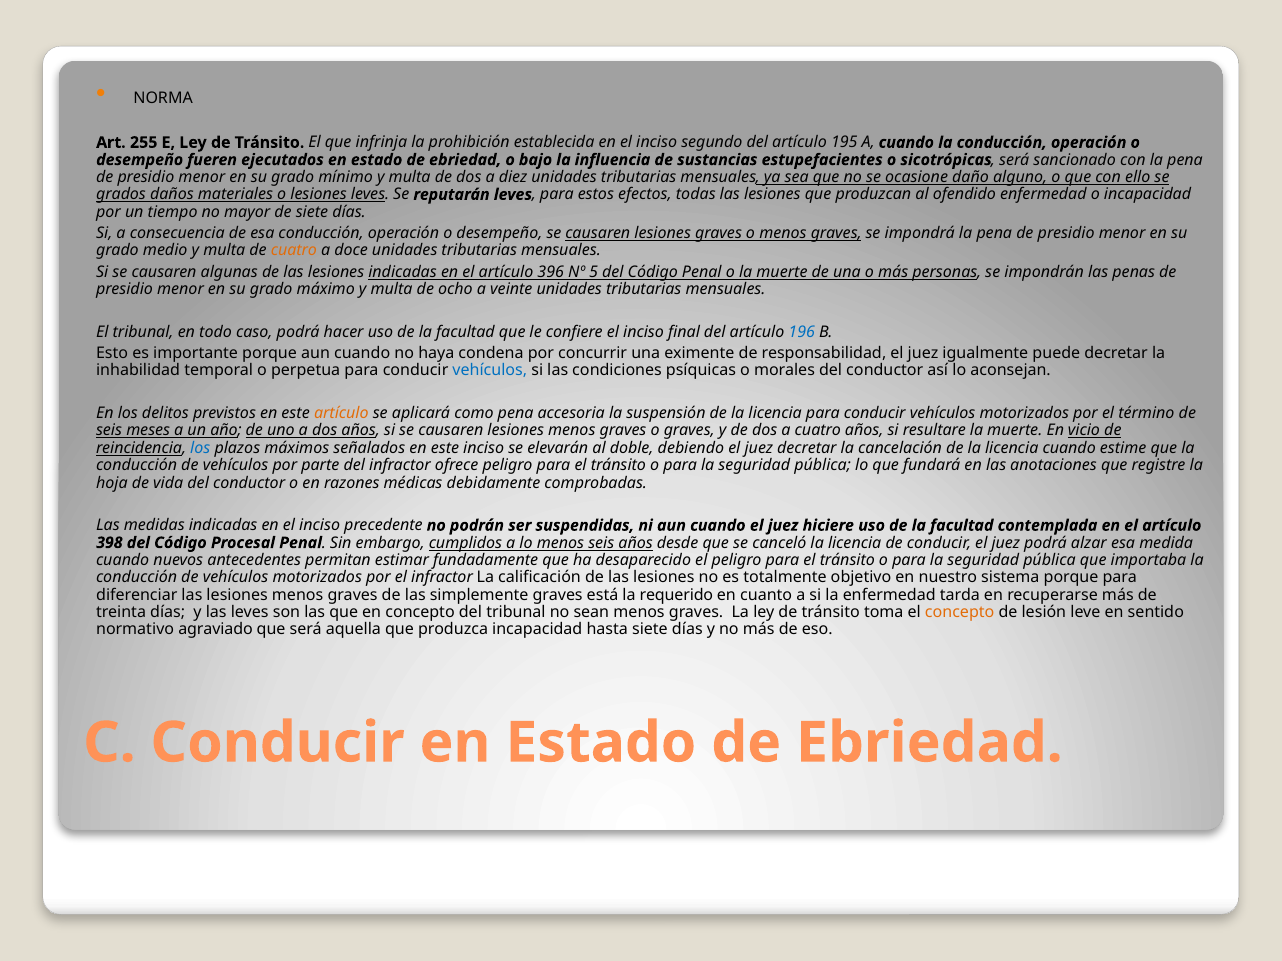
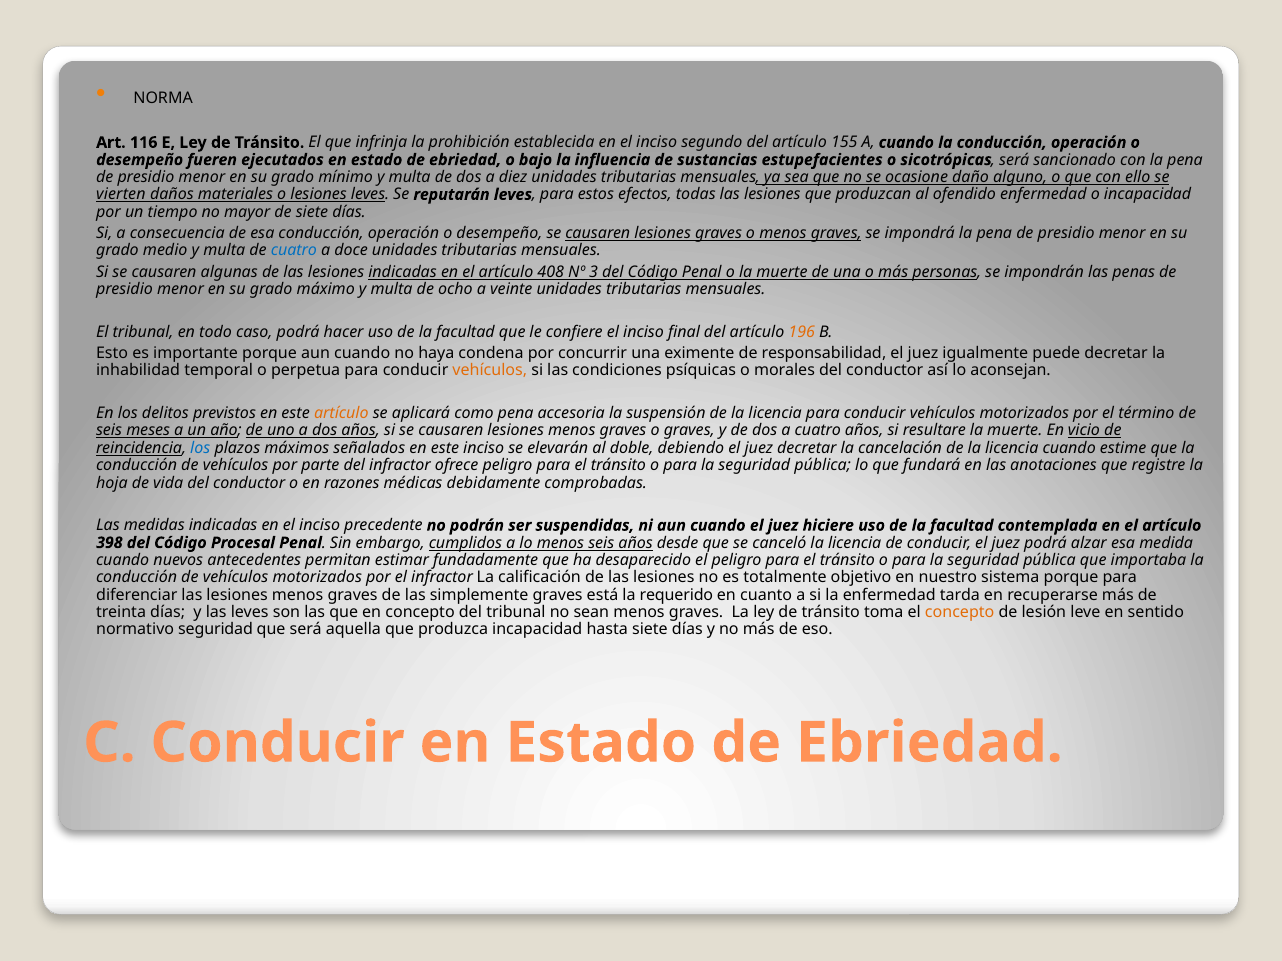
255: 255 -> 116
195: 195 -> 155
grados: grados -> vierten
cuatro at (294, 251) colour: orange -> blue
396: 396 -> 408
5: 5 -> 3
196 colour: blue -> orange
vehículos at (490, 371) colour: blue -> orange
normativo agraviado: agraviado -> seguridad
